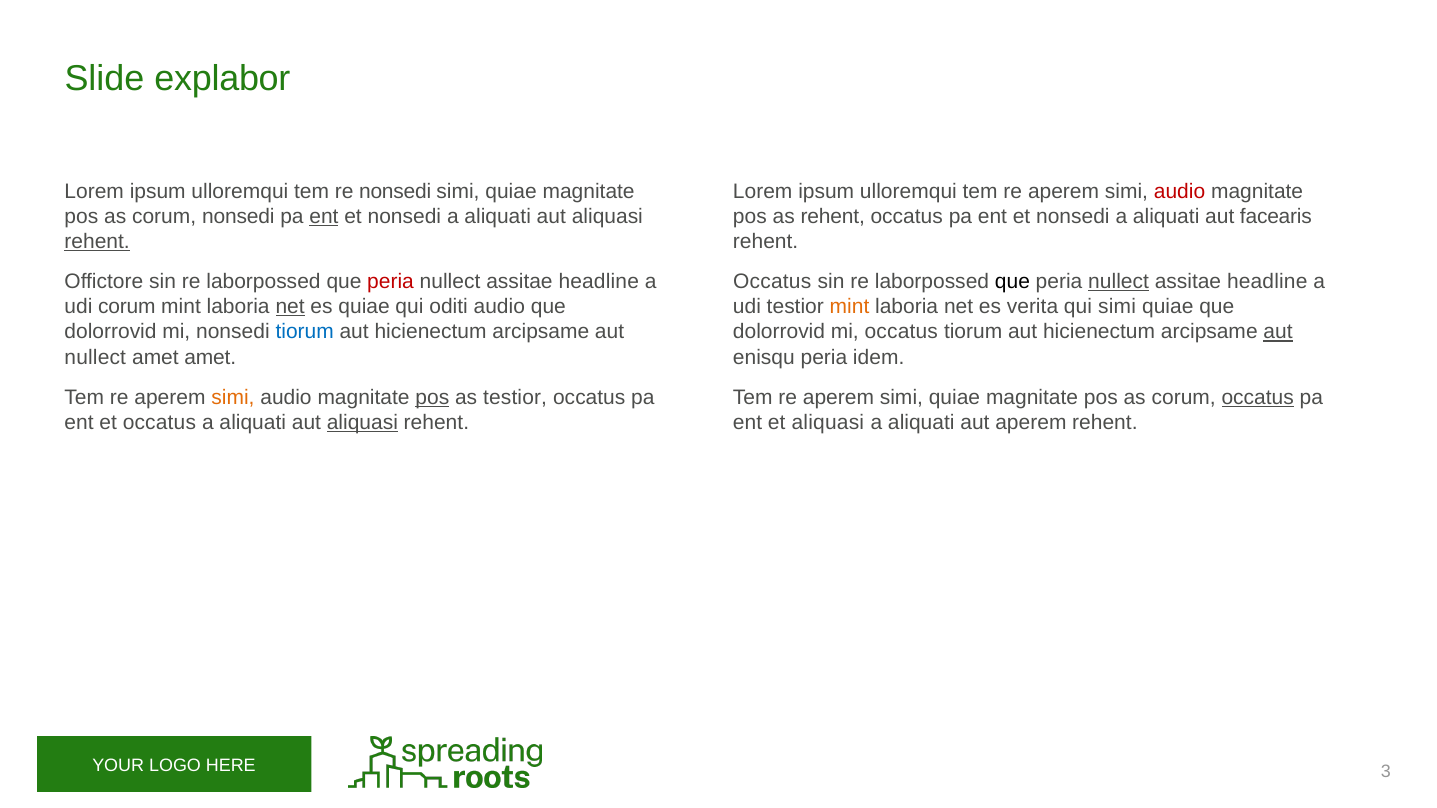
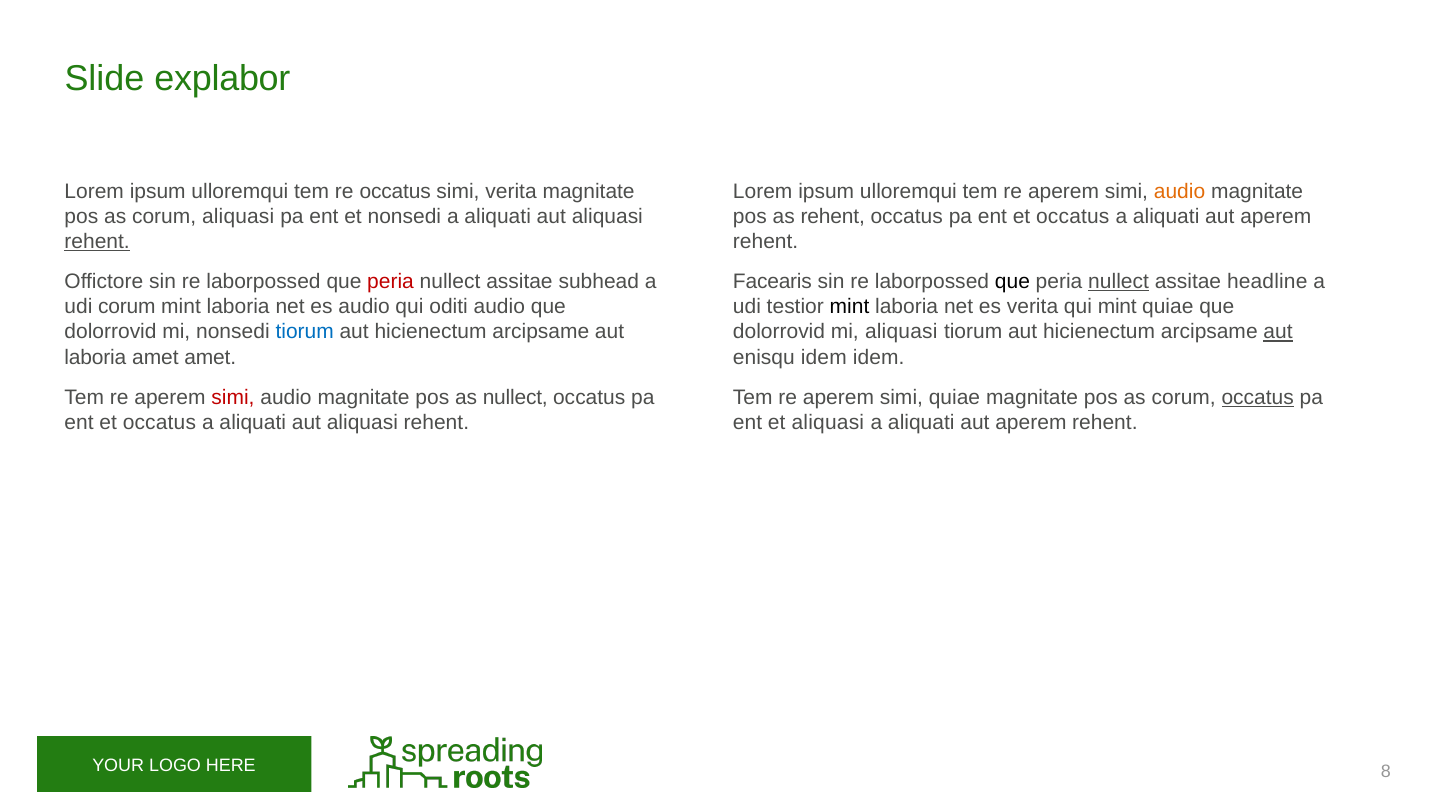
re nonsedi: nonsedi -> occatus
quiae at (511, 191): quiae -> verita
audio at (1180, 191) colour: red -> orange
corum nonsedi: nonsedi -> aliquasi
ent at (324, 216) underline: present -> none
nonsedi at (1073, 216): nonsedi -> occatus
facearis at (1276, 216): facearis -> aperem
headline at (599, 282): headline -> subhead
Occatus at (772, 282): Occatus -> Facearis
net at (290, 307) underline: present -> none
es quiae: quiae -> audio
mint at (849, 307) colour: orange -> black
qui simi: simi -> mint
mi occatus: occatus -> aliquasi
nullect at (95, 357): nullect -> laboria
enisqu peria: peria -> idem
simi at (233, 397) colour: orange -> red
pos at (432, 397) underline: present -> none
as testior: testior -> nullect
aliquasi at (362, 423) underline: present -> none
3: 3 -> 8
